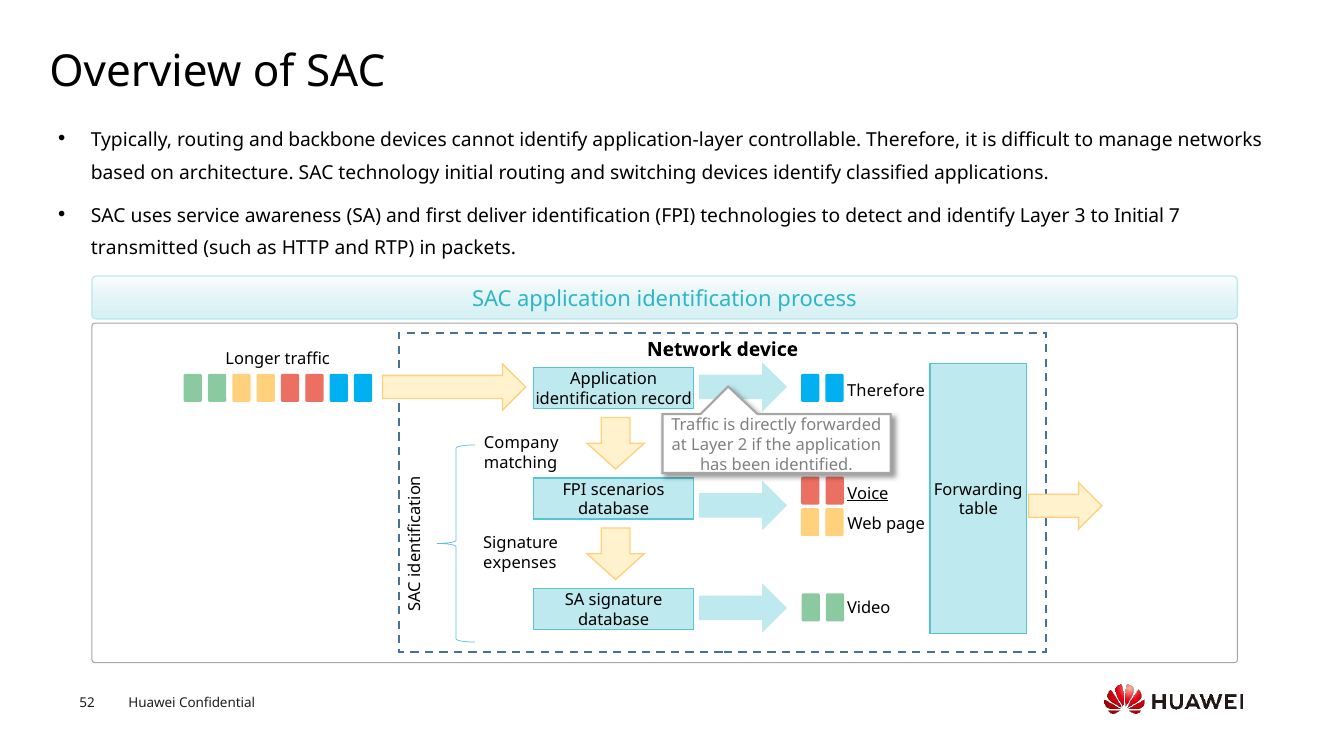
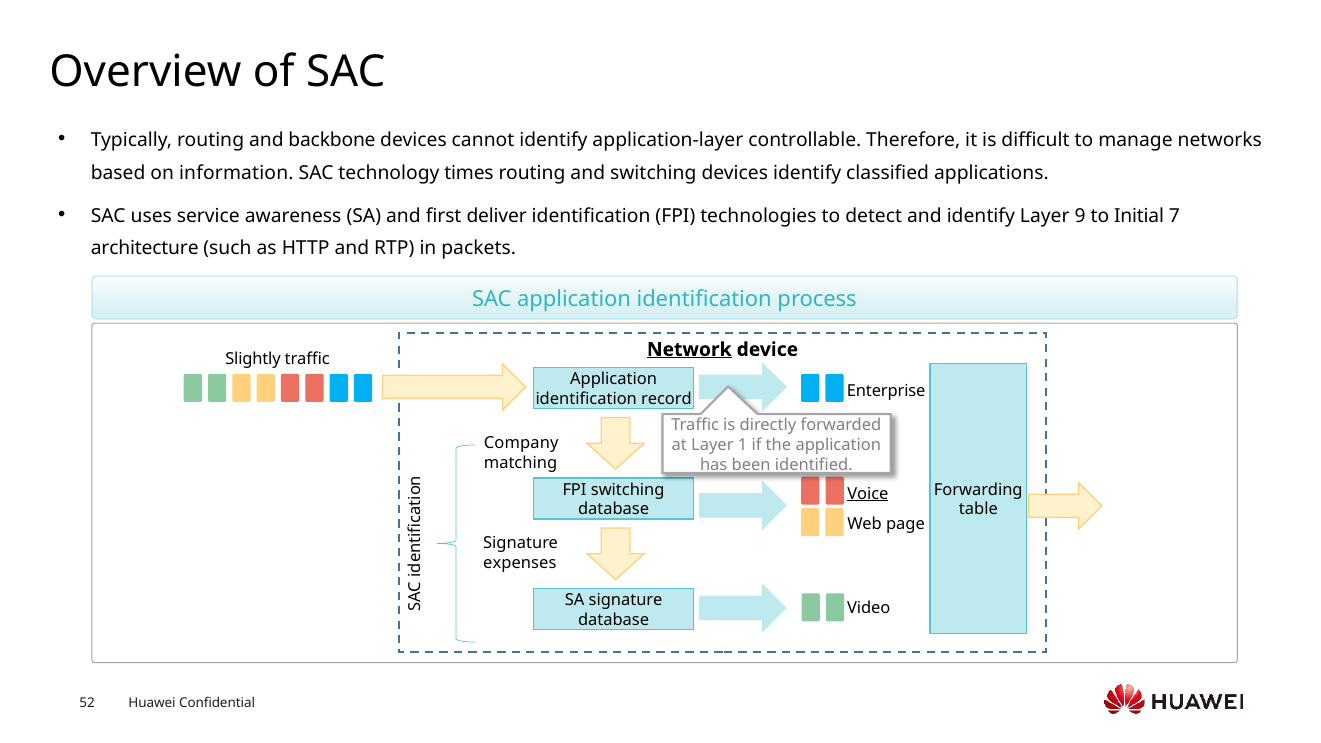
architecture: architecture -> information
technology initial: initial -> times
3: 3 -> 9
transmitted: transmitted -> architecture
Network underline: none -> present
Longer: Longer -> Slightly
Therefore at (886, 391): Therefore -> Enterprise
2: 2 -> 1
FPI scenarios: scenarios -> switching
